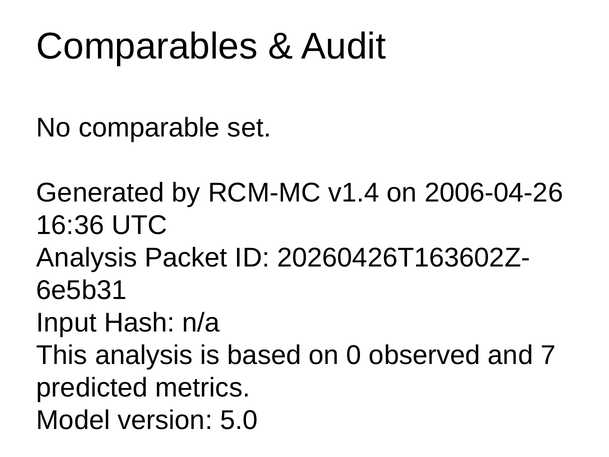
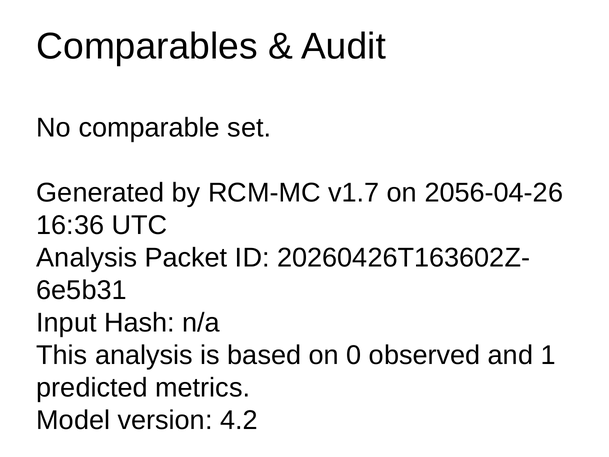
v1.4: v1.4 -> v1.7
2006-04-26: 2006-04-26 -> 2056-04-26
7: 7 -> 1
5.0: 5.0 -> 4.2
